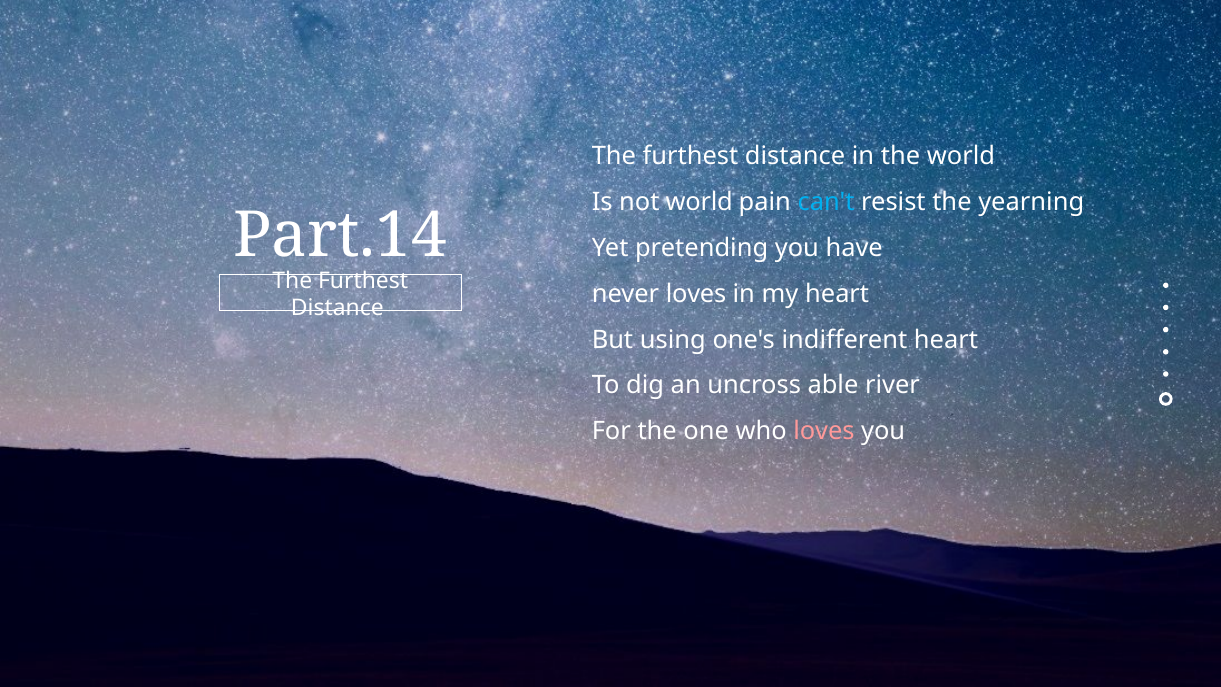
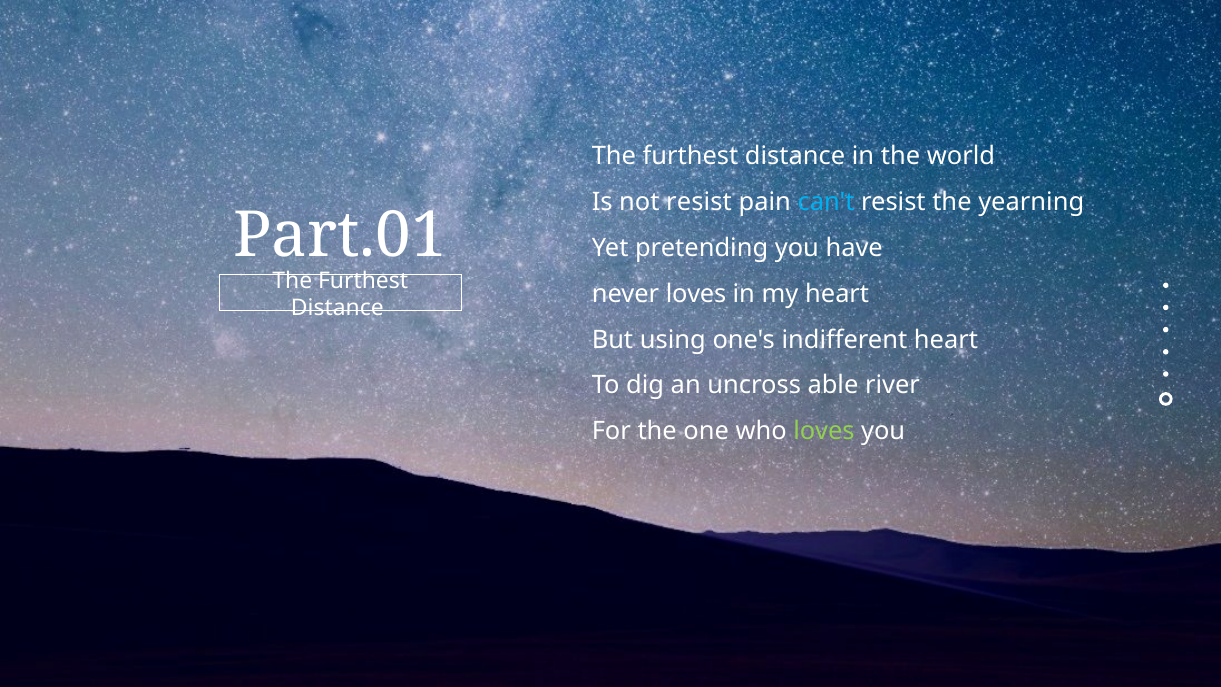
not world: world -> resist
Part.14: Part.14 -> Part.01
loves at (824, 431) colour: pink -> light green
